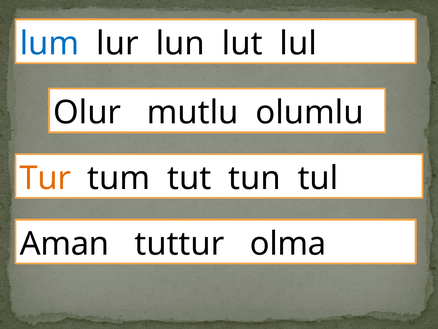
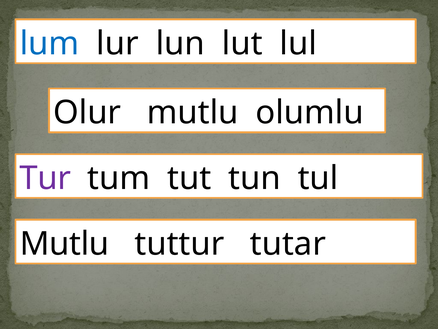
Tur colour: orange -> purple
Aman at (65, 244): Aman -> Mutlu
olma: olma -> tutar
